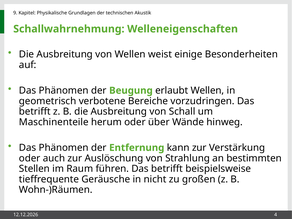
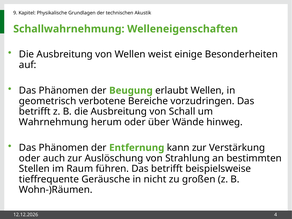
Maschinenteile: Maschinenteile -> Wahrnehmung
